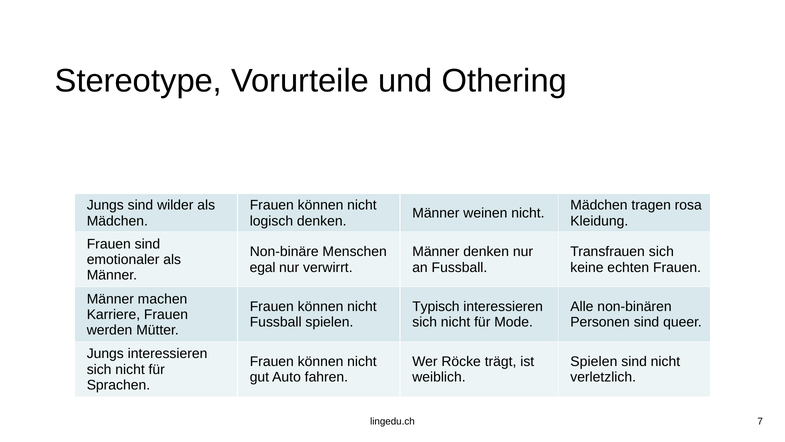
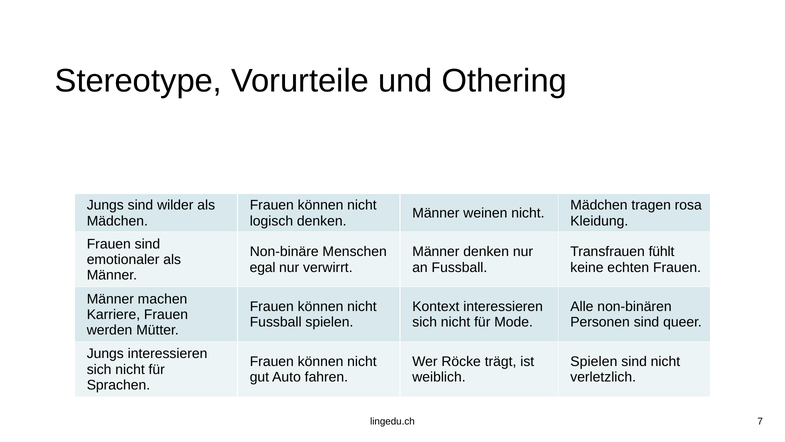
Transfrauen sich: sich -> fühlt
Typisch: Typisch -> Kontext
